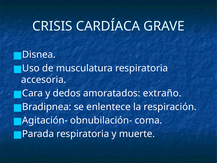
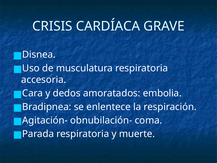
extraño: extraño -> embolia
